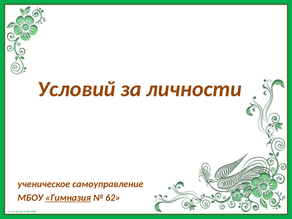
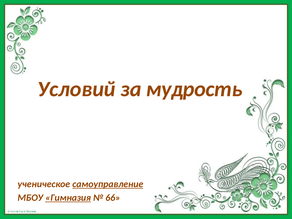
личности: личности -> мудрость
самоуправление underline: none -> present
62: 62 -> 66
